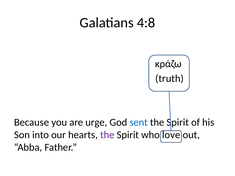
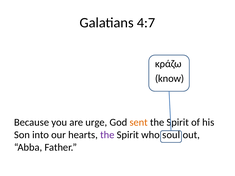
4:8: 4:8 -> 4:7
truth: truth -> know
sent colour: blue -> orange
love: love -> soul
